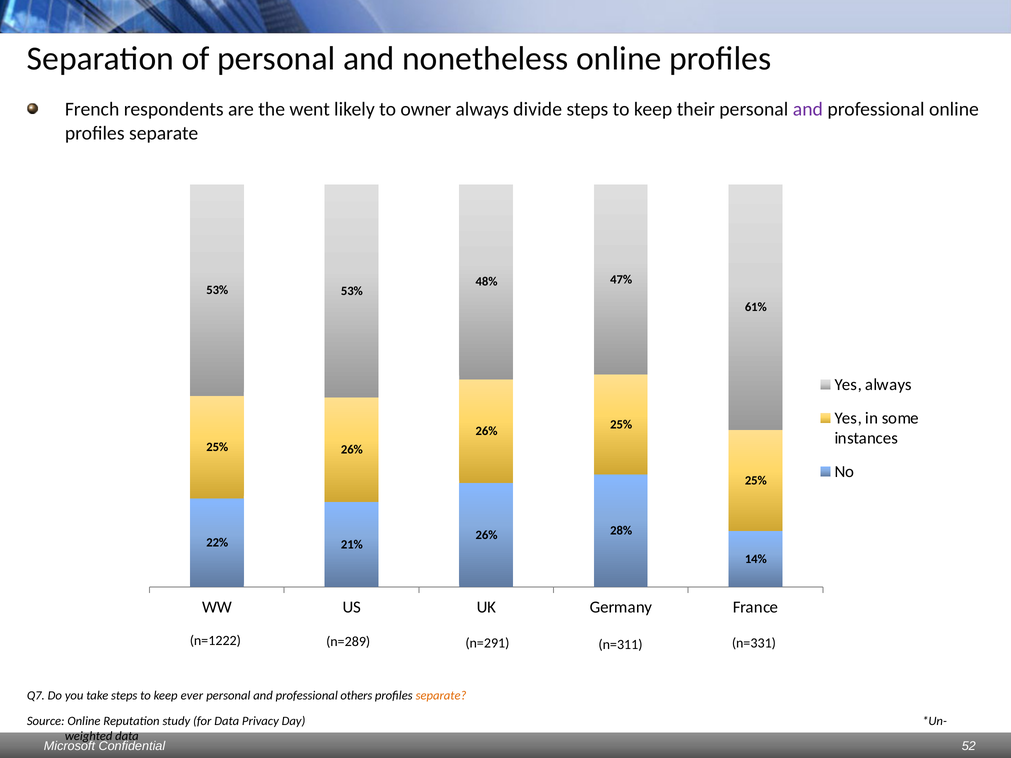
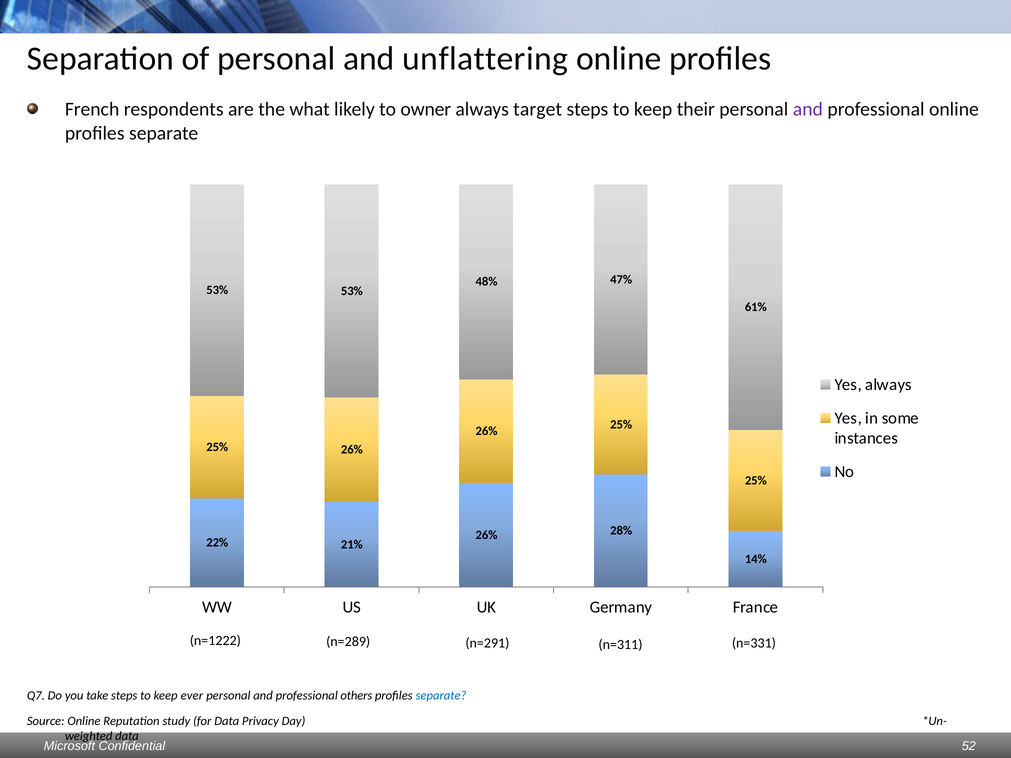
nonetheless: nonetheless -> unflattering
went: went -> what
divide: divide -> target
separate at (441, 696) colour: orange -> blue
